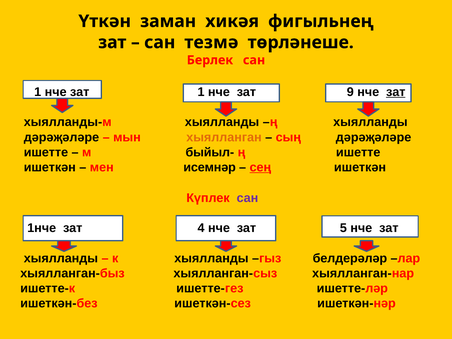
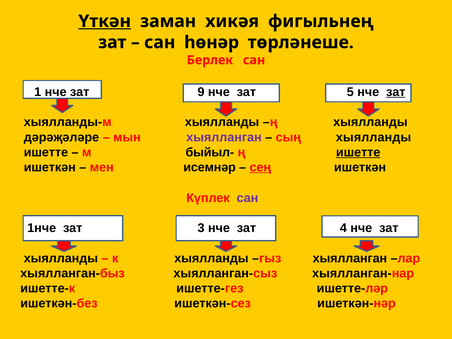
Үткән underline: none -> present
тезмә: тезмә -> һөнәр
зат 1: 1 -> 9
9: 9 -> 5
хыялланган at (224, 137) colour: orange -> purple
сың дәрәҗәләре: дәрәҗәләре -> хыялланды
ишетте at (358, 152) underline: none -> present
4: 4 -> 3
5: 5 -> 4
гыз белдерәләр: белдерәләр -> хыялланган
